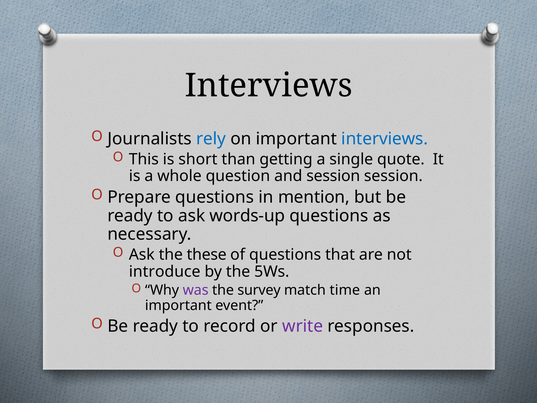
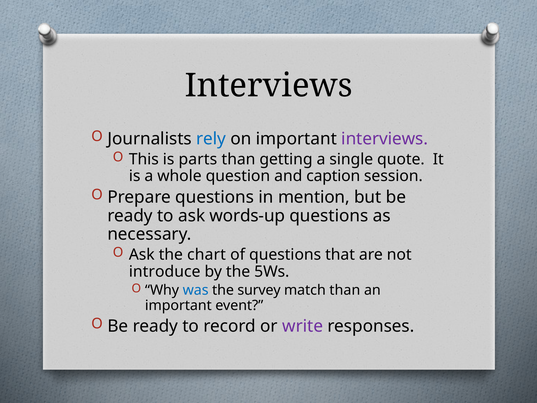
interviews at (385, 139) colour: blue -> purple
short: short -> parts
and session: session -> caption
these: these -> chart
was colour: purple -> blue
match time: time -> than
